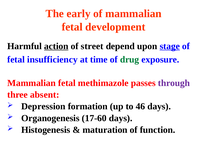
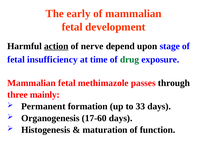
street: street -> nerve
stage underline: present -> none
through colour: purple -> black
absent: absent -> mainly
Depression: Depression -> Permanent
46: 46 -> 33
